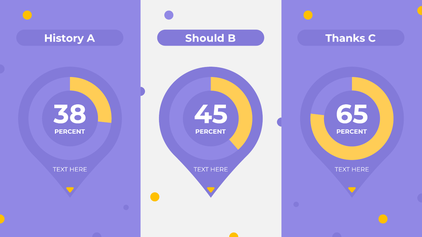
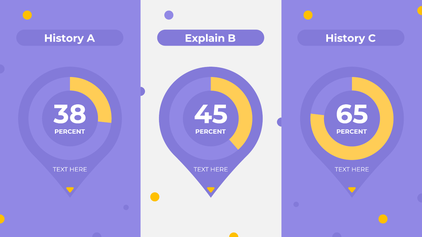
Should: Should -> Explain
B Thanks: Thanks -> History
